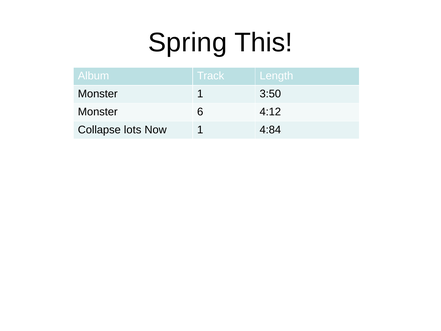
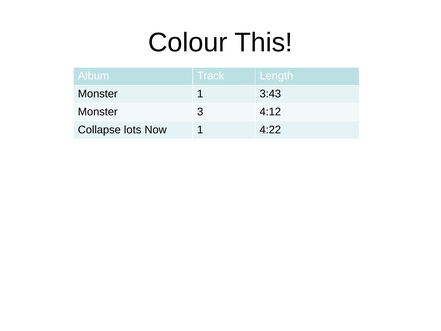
Spring: Spring -> Colour
3:50: 3:50 -> 3:43
6: 6 -> 3
4:84: 4:84 -> 4:22
